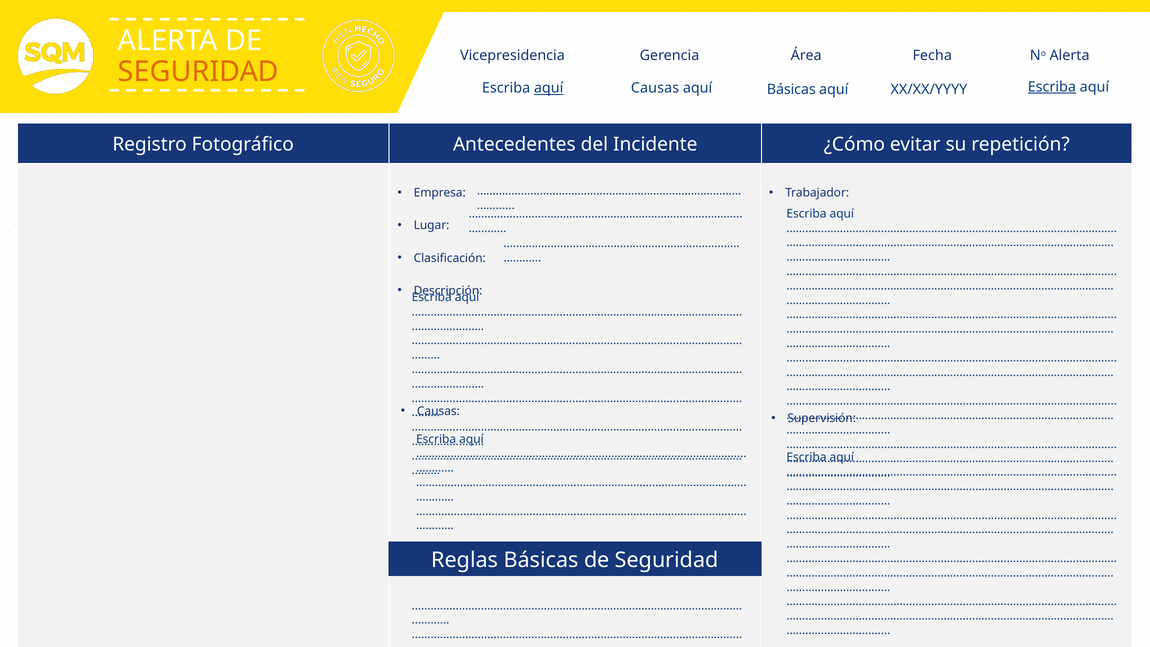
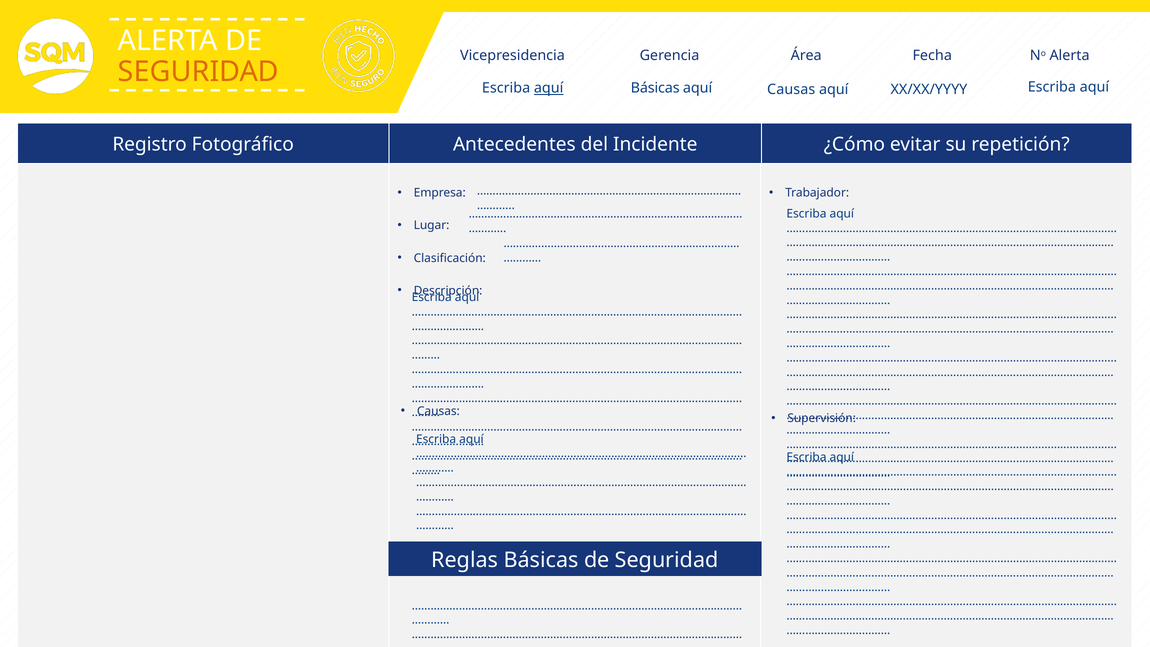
Causas at (655, 88): Causas -> Básicas
Escriba at (1052, 87) underline: present -> none
Básicas at (791, 89): Básicas -> Causas
